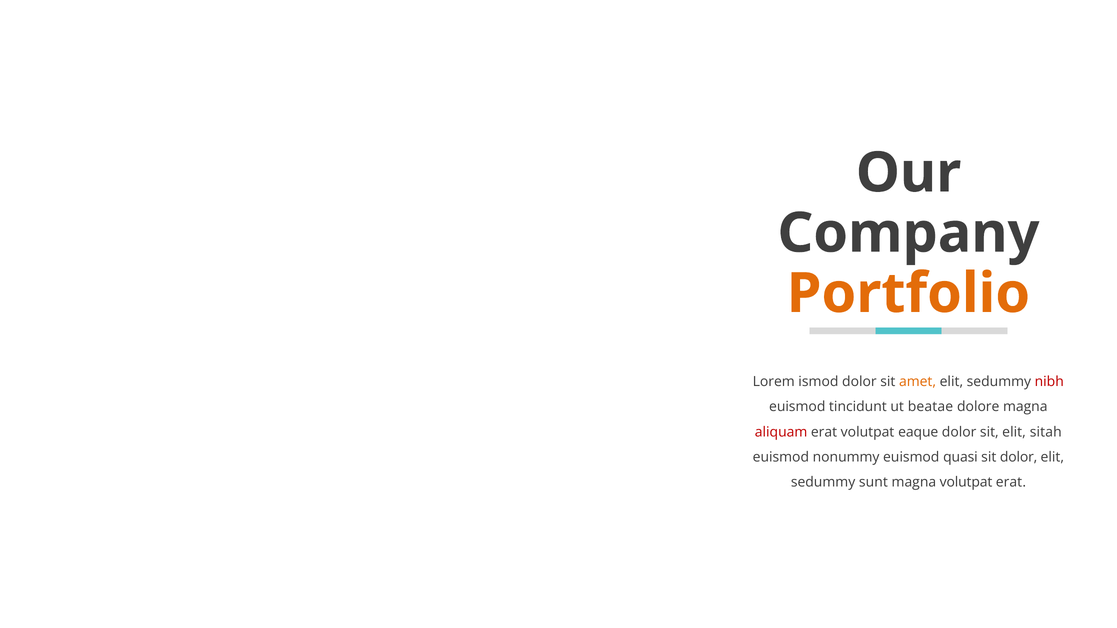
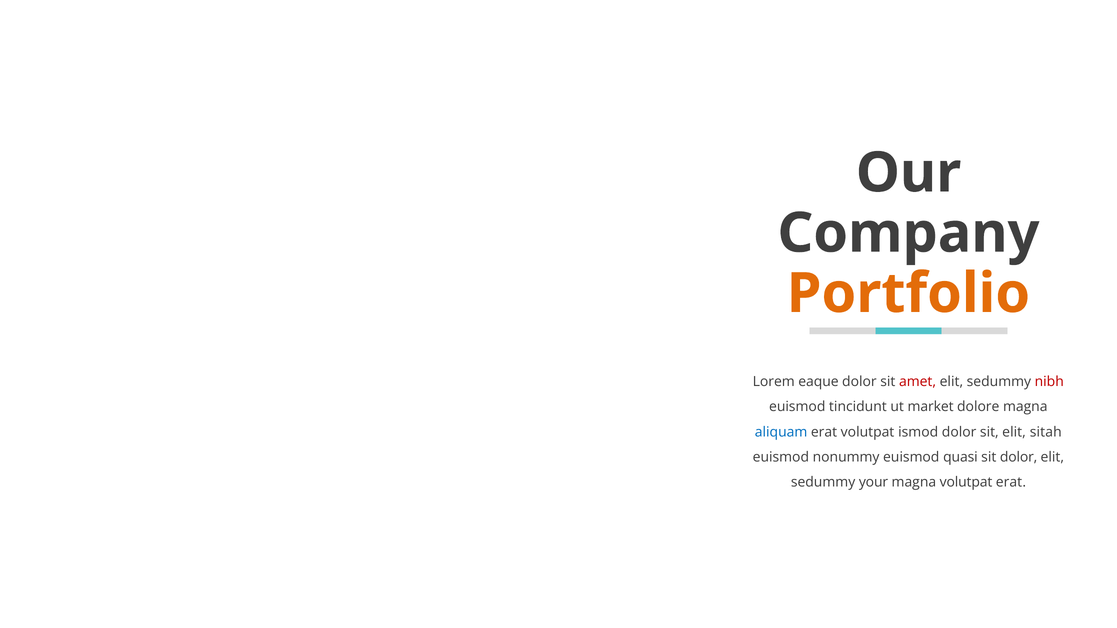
ismod: ismod -> eaque
amet colour: orange -> red
beatae: beatae -> market
aliquam colour: red -> blue
eaque: eaque -> ismod
sunt: sunt -> your
